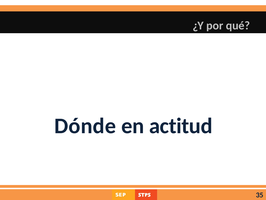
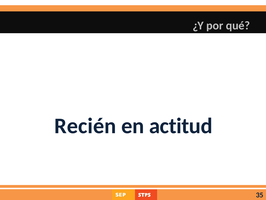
Dónde: Dónde -> Recién
